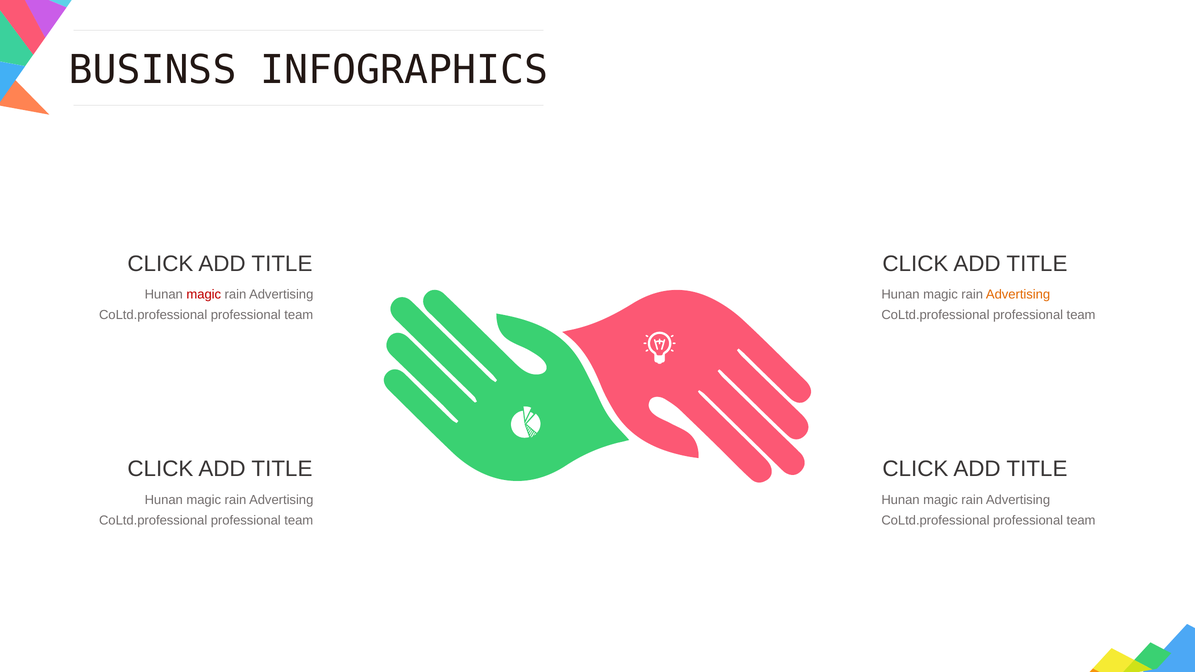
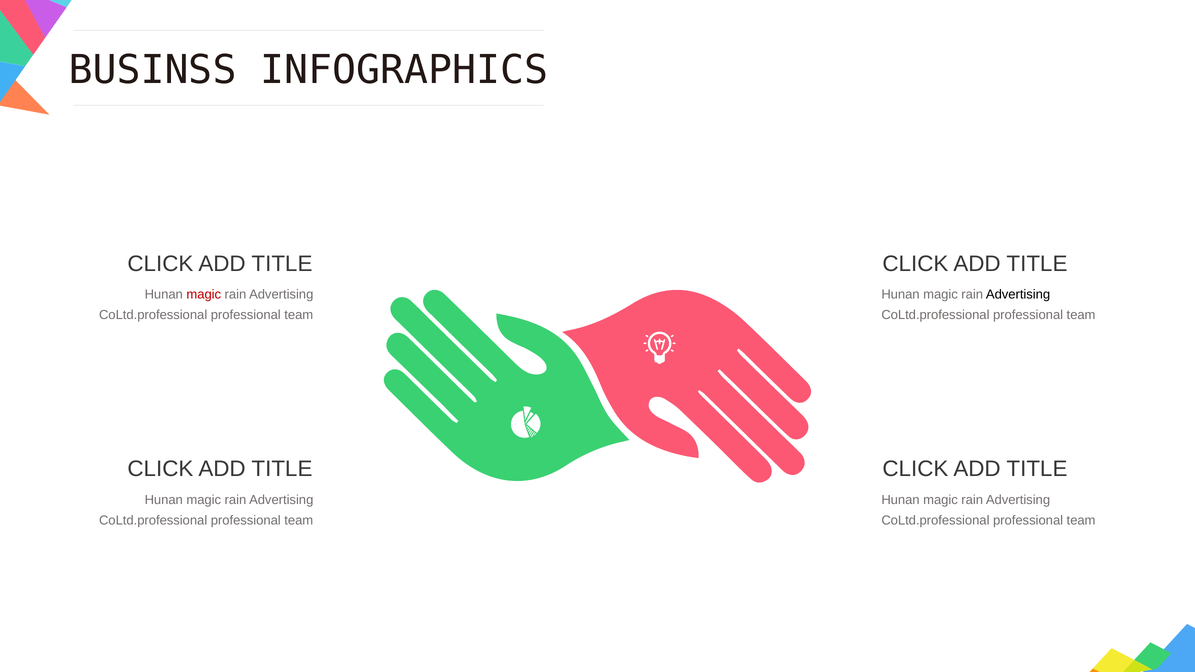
Advertising at (1018, 295) colour: orange -> black
